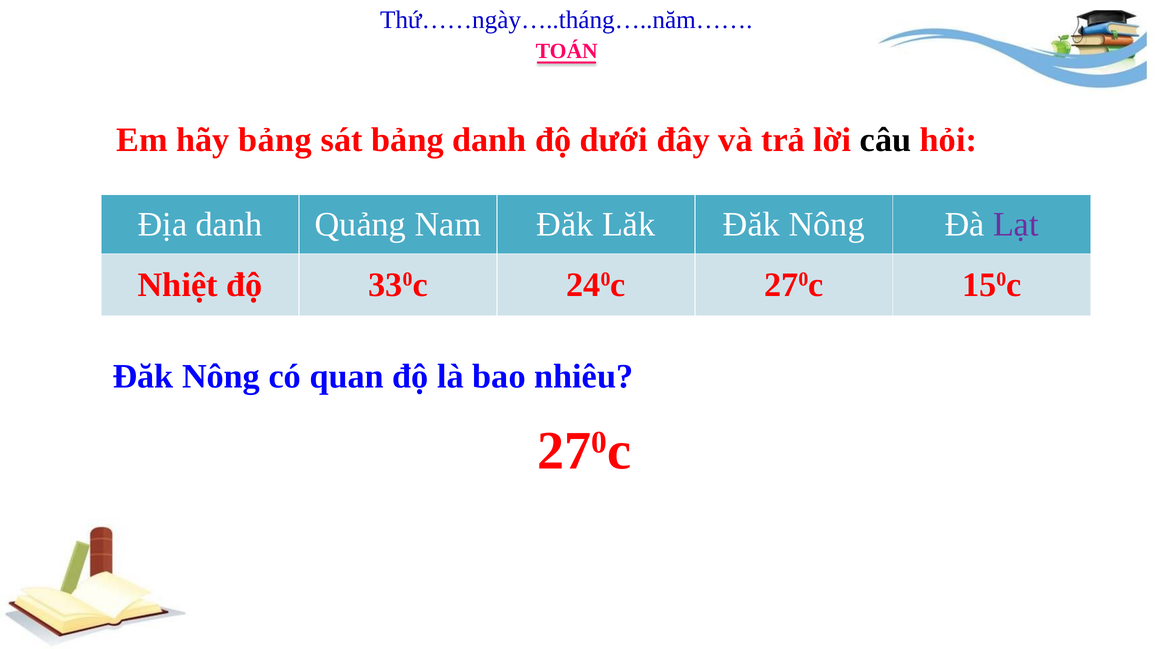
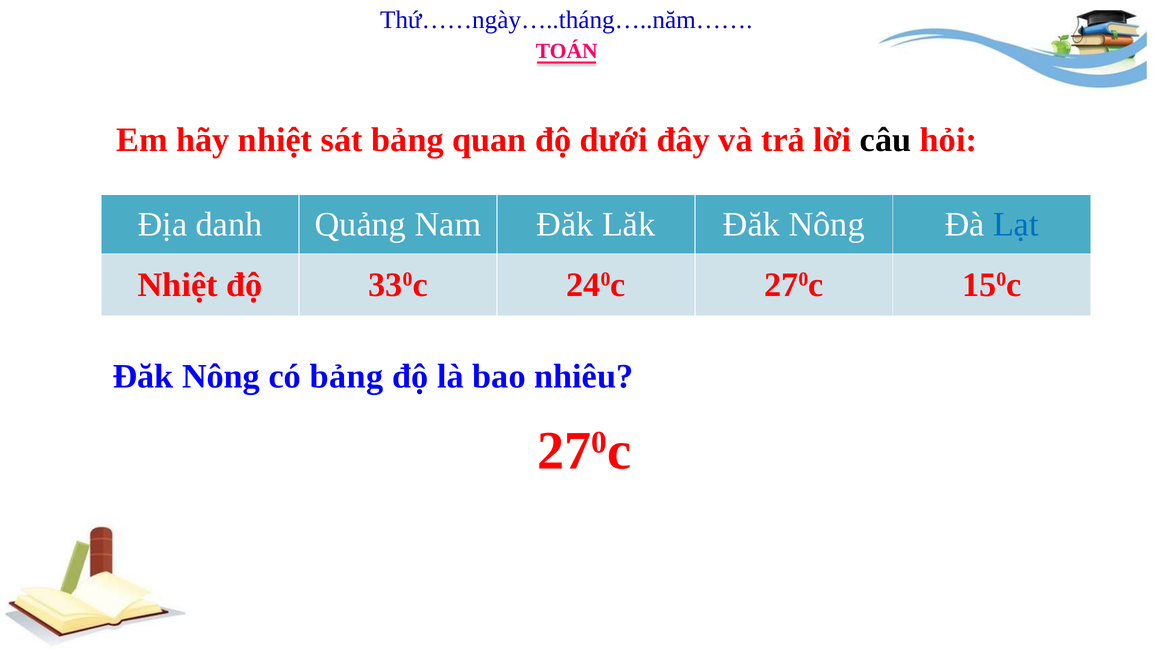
hãy bảng: bảng -> nhiệt
bảng danh: danh -> quan
Lạt colour: purple -> blue
có quan: quan -> bảng
